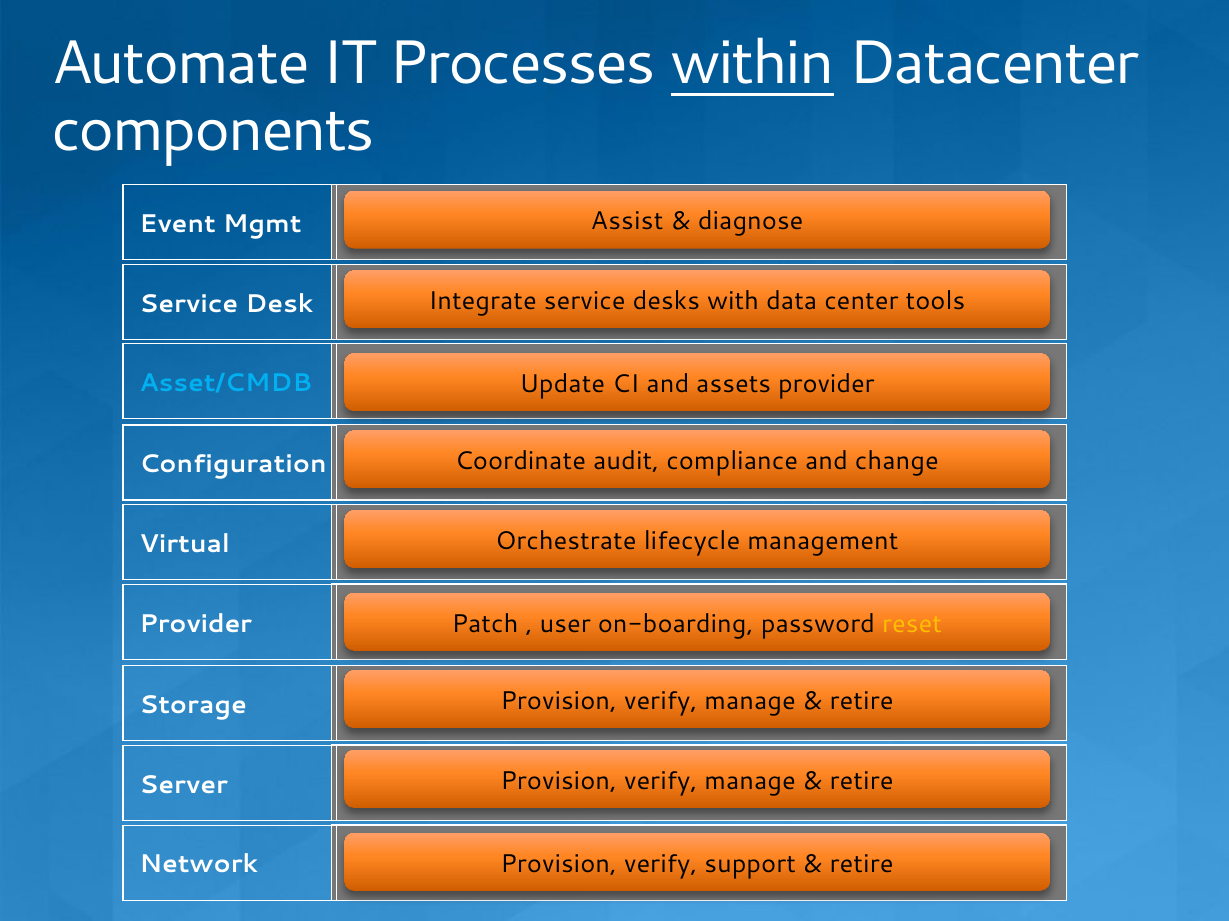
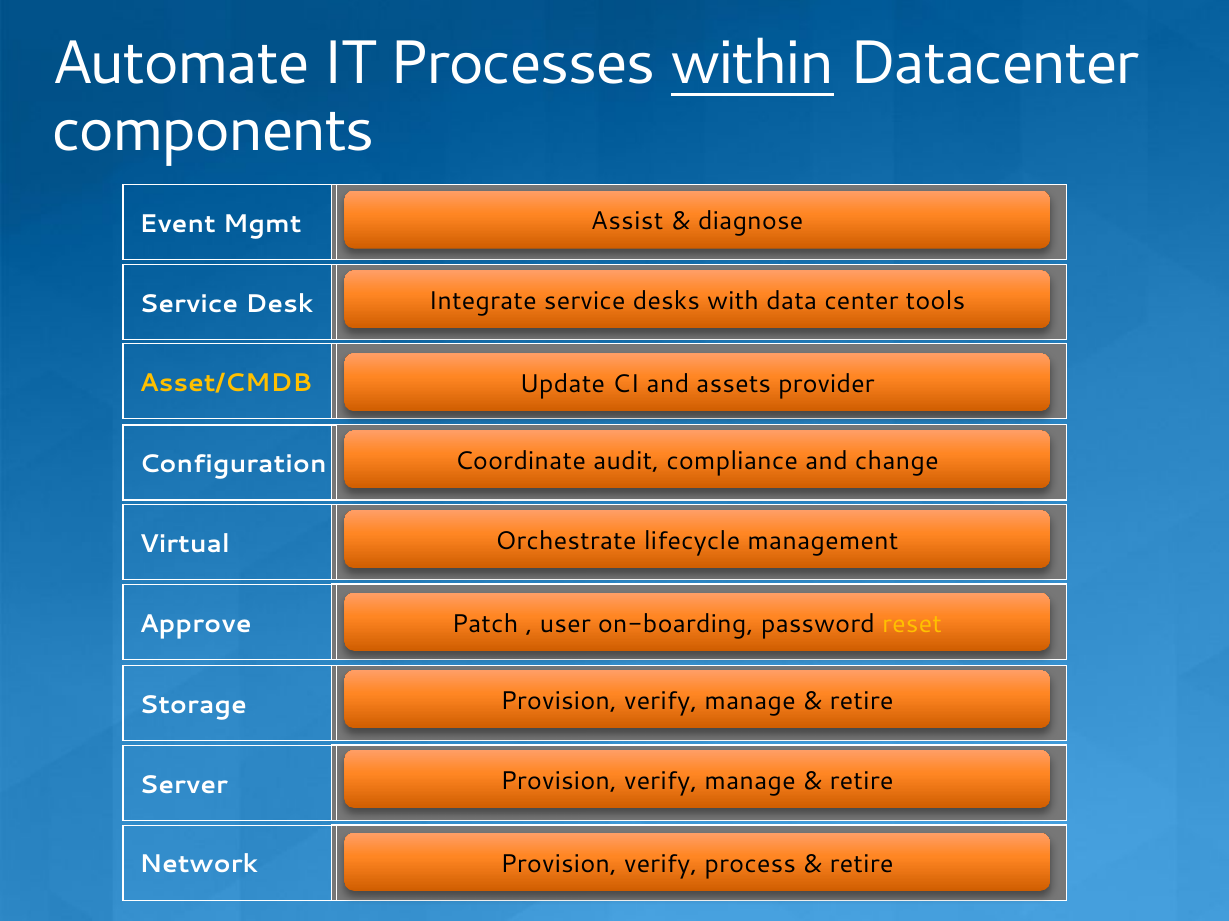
Asset/CMDB colour: light blue -> yellow
Provider at (196, 624): Provider -> Approve
support: support -> process
